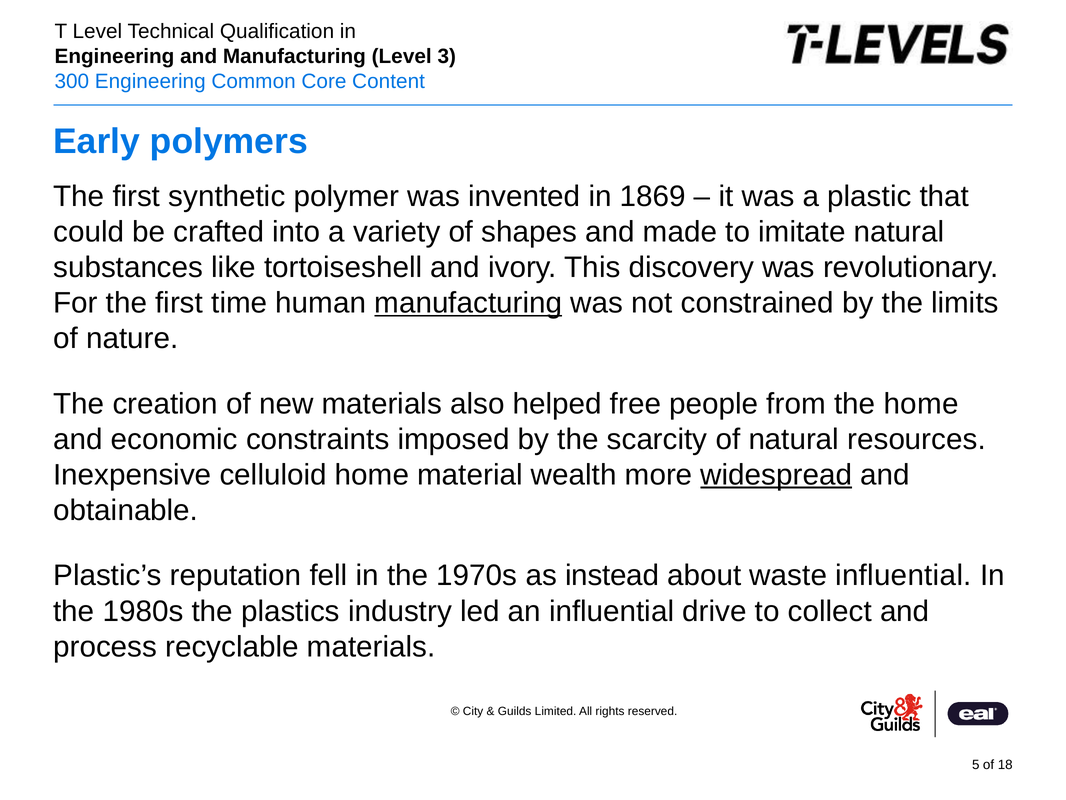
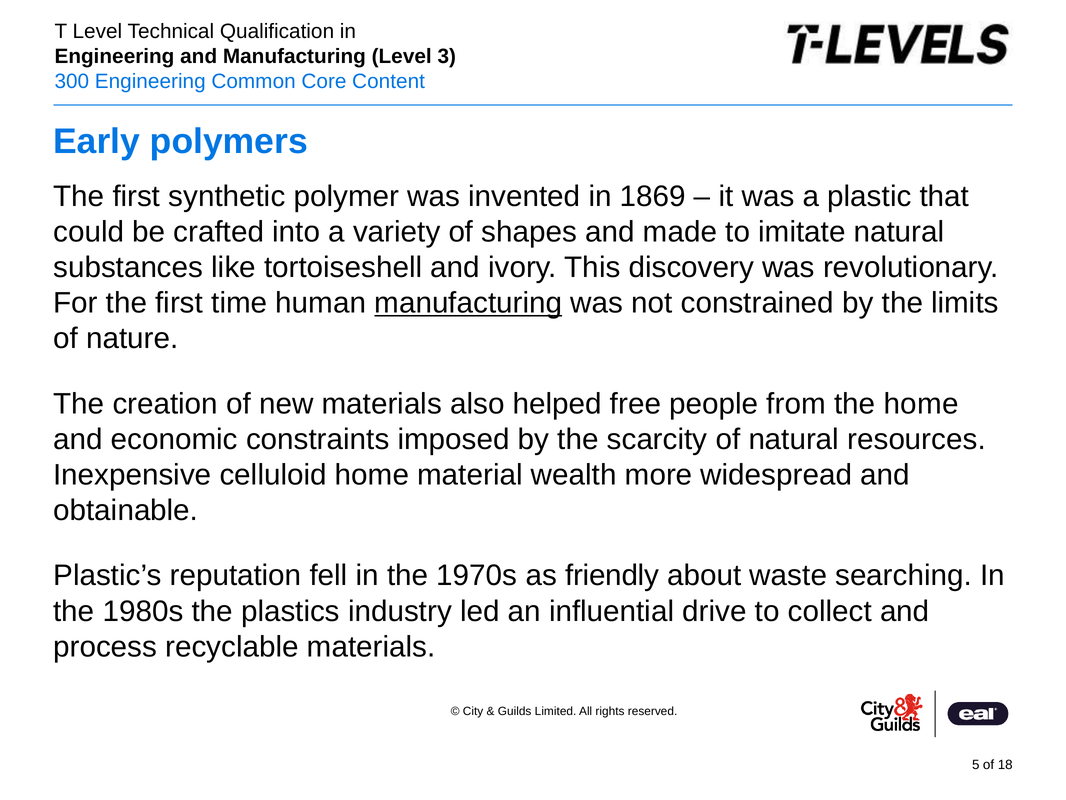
widespread underline: present -> none
instead: instead -> friendly
waste influential: influential -> searching
